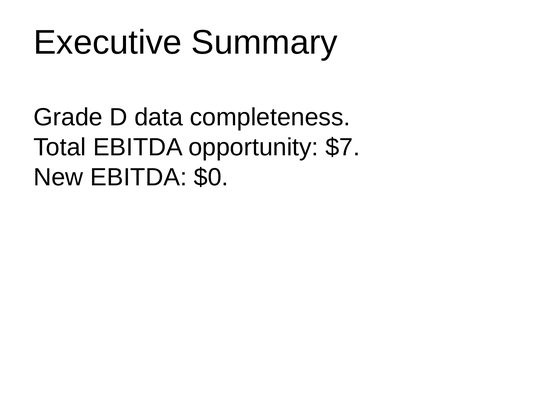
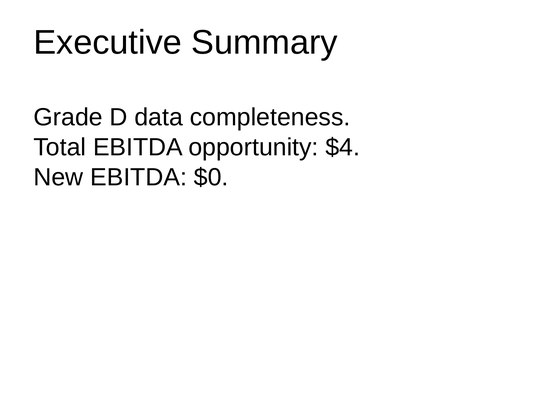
$7: $7 -> $4
